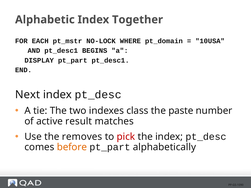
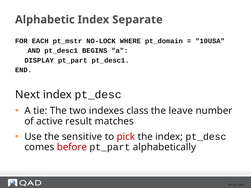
Together: Together -> Separate
paste: paste -> leave
removes: removes -> sensitive
before colour: orange -> red
